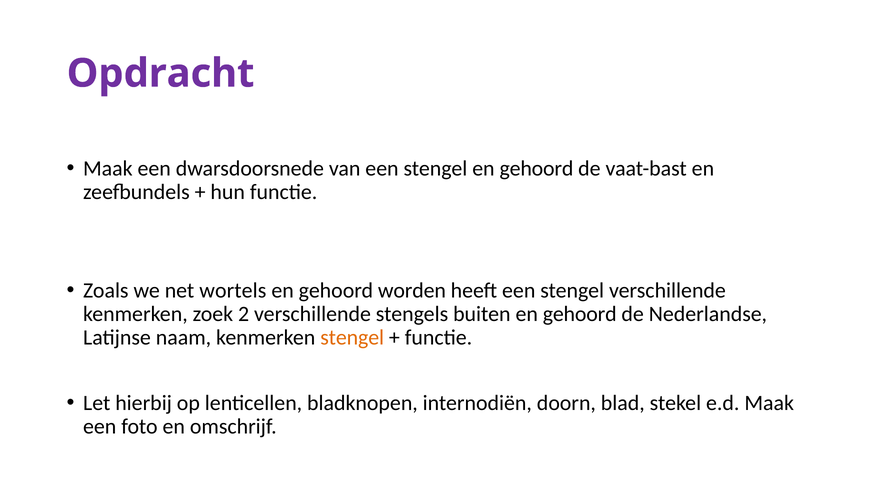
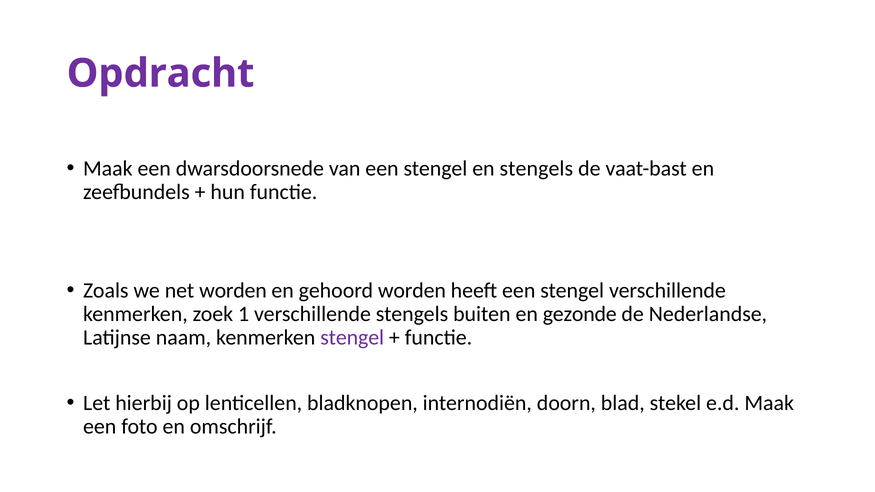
stengel en gehoord: gehoord -> stengels
net wortels: wortels -> worden
2: 2 -> 1
buiten en gehoord: gehoord -> gezonde
stengel at (352, 338) colour: orange -> purple
